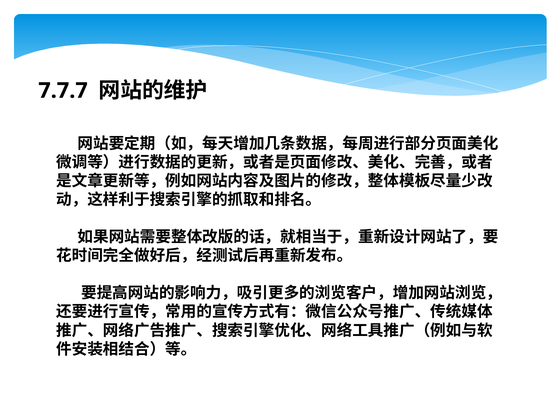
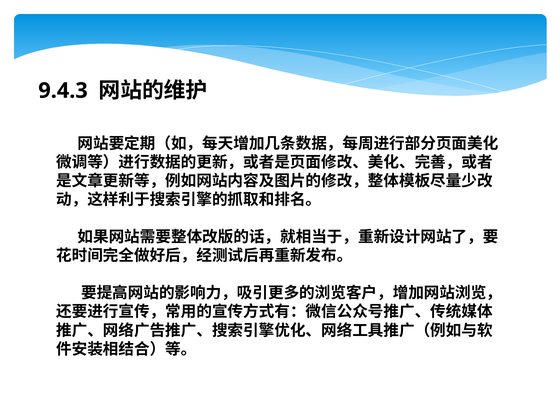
7.7.7: 7.7.7 -> 9.4.3
